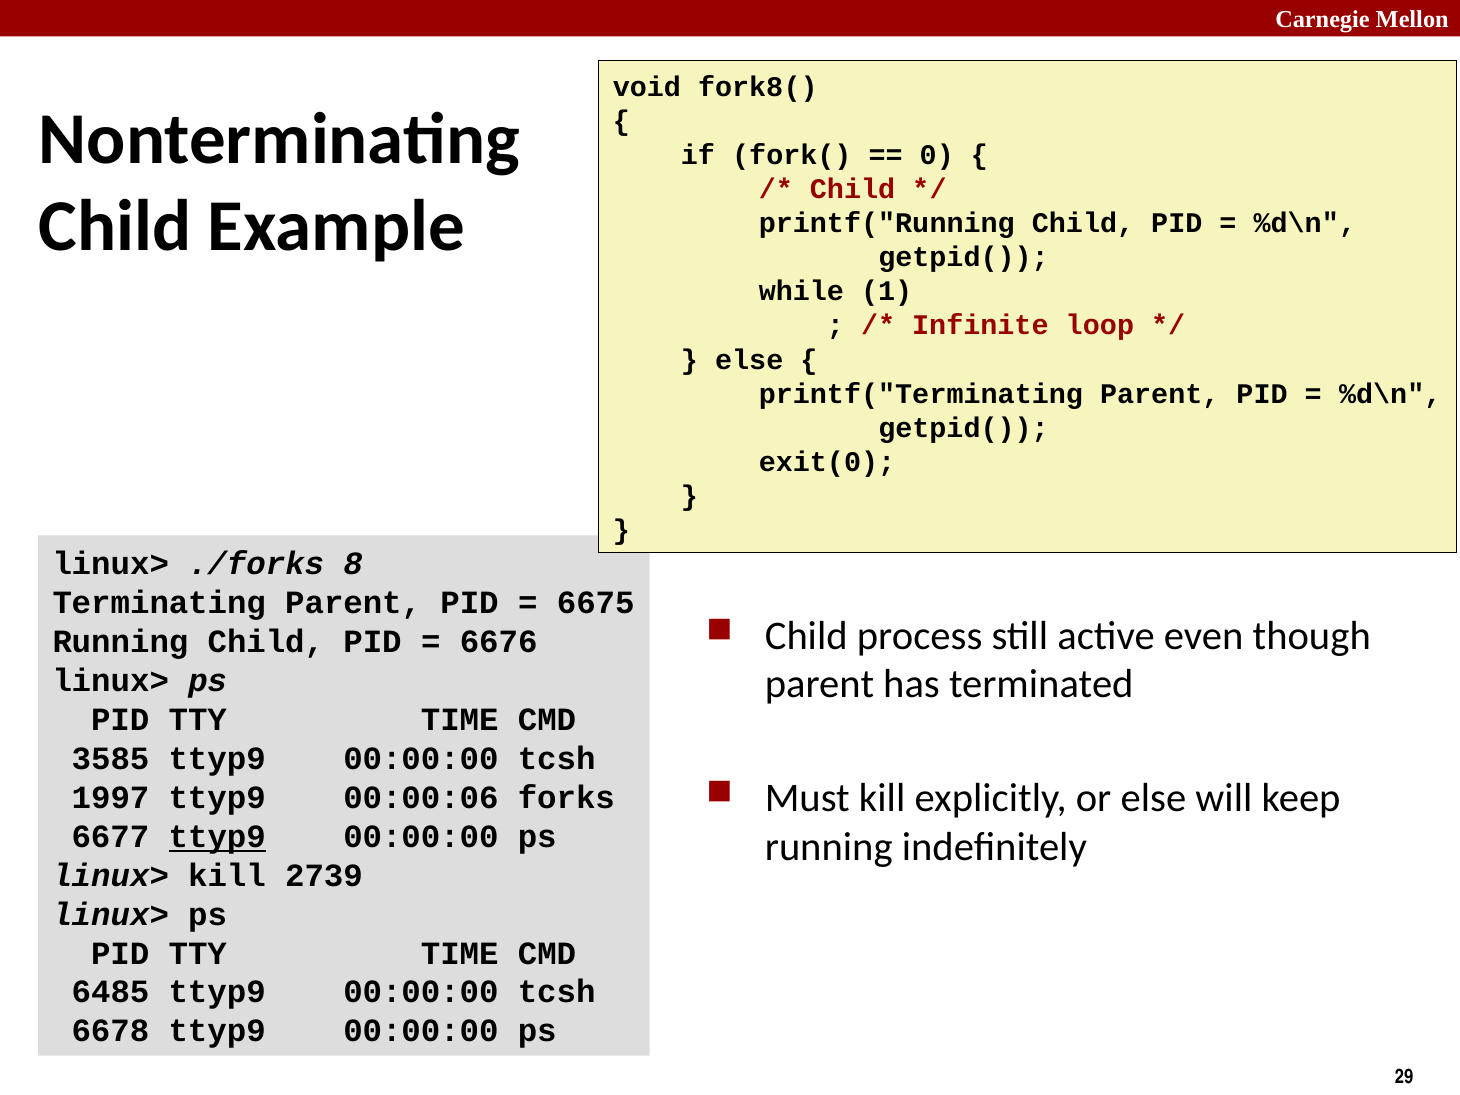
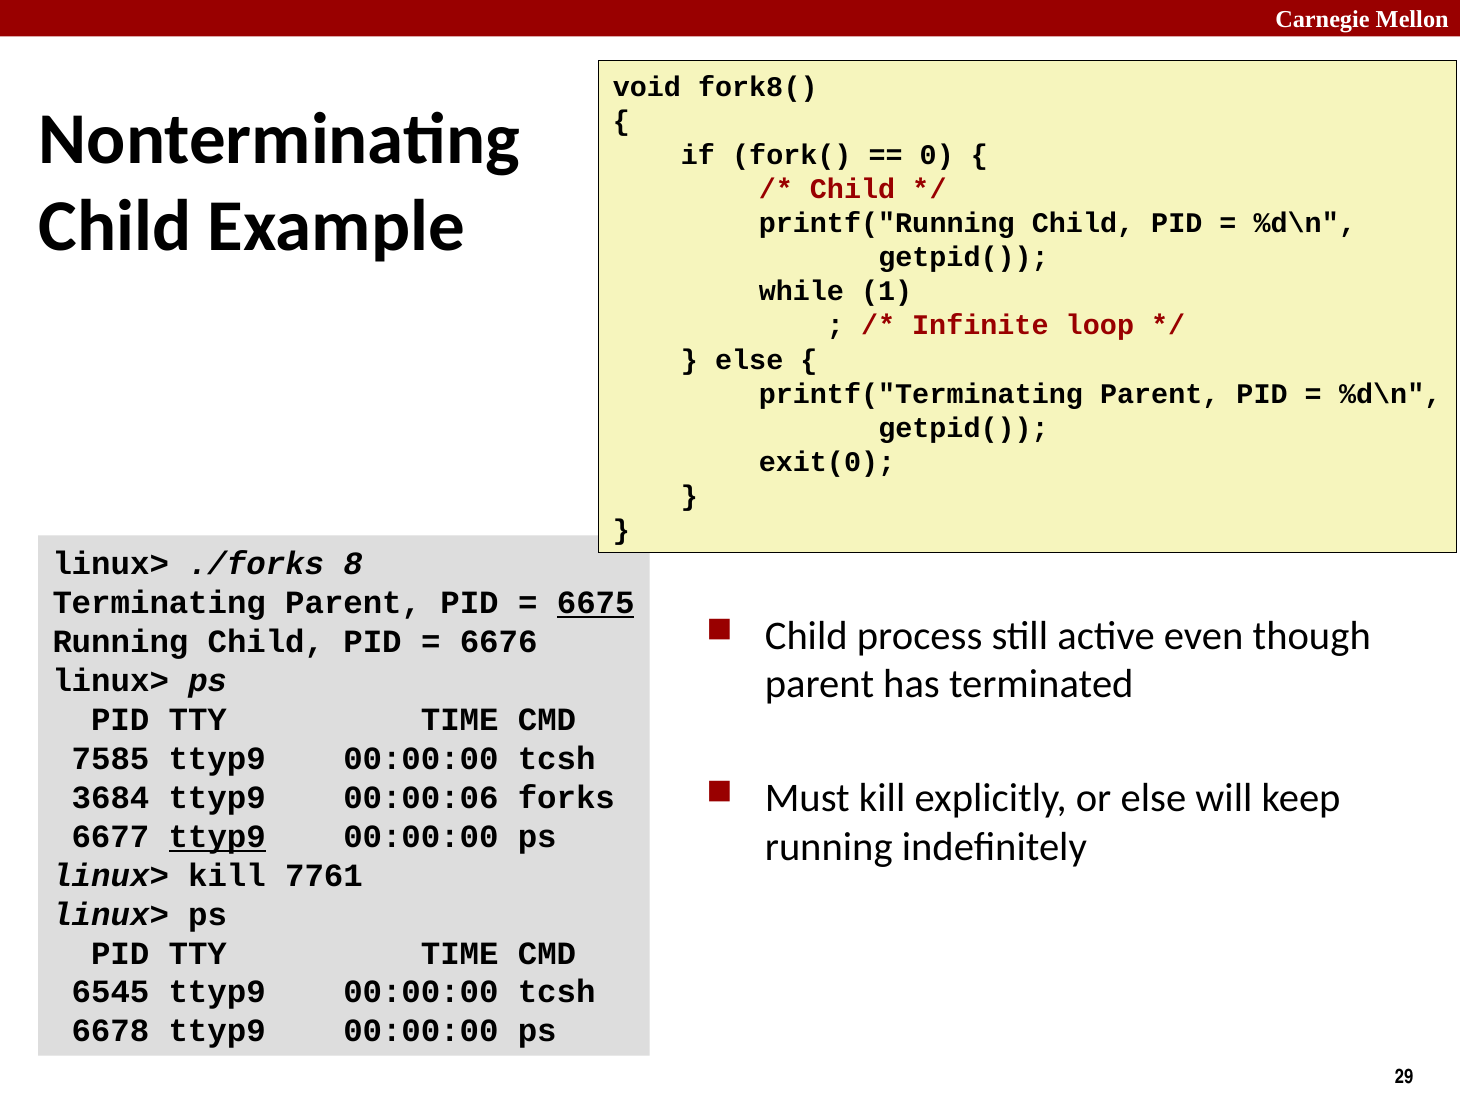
6675 underline: none -> present
3585: 3585 -> 7585
1997: 1997 -> 3684
2739: 2739 -> 7761
6485: 6485 -> 6545
